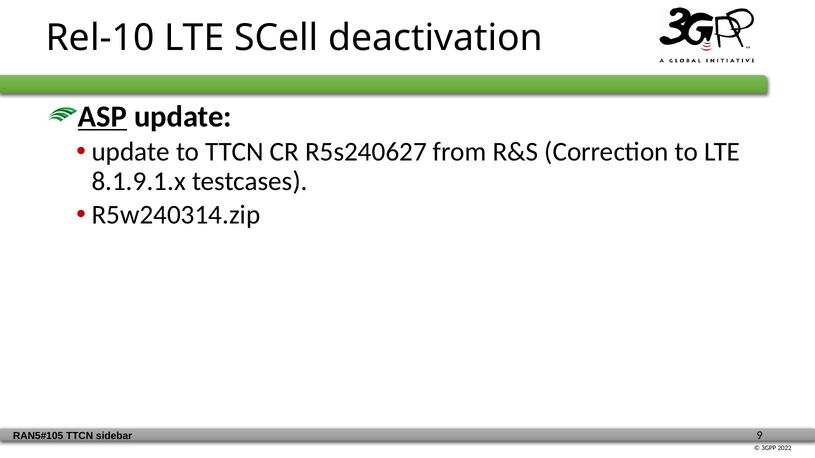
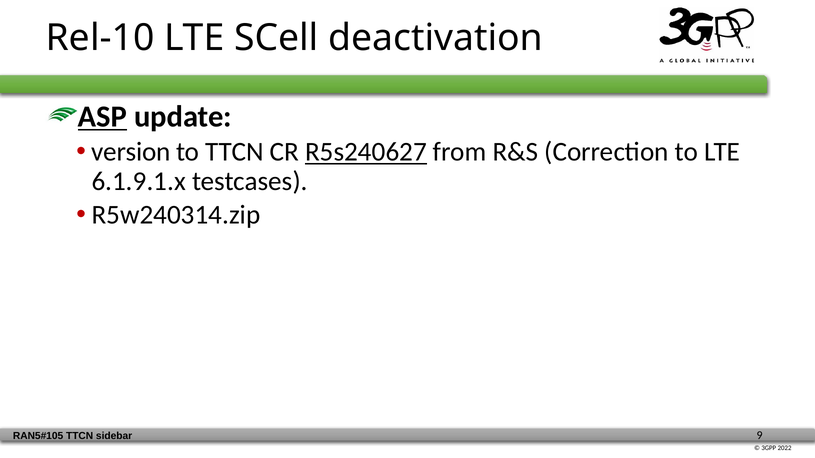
update at (131, 152): update -> version
R5s240627 underline: none -> present
8.1.9.1.x: 8.1.9.1.x -> 6.1.9.1.x
